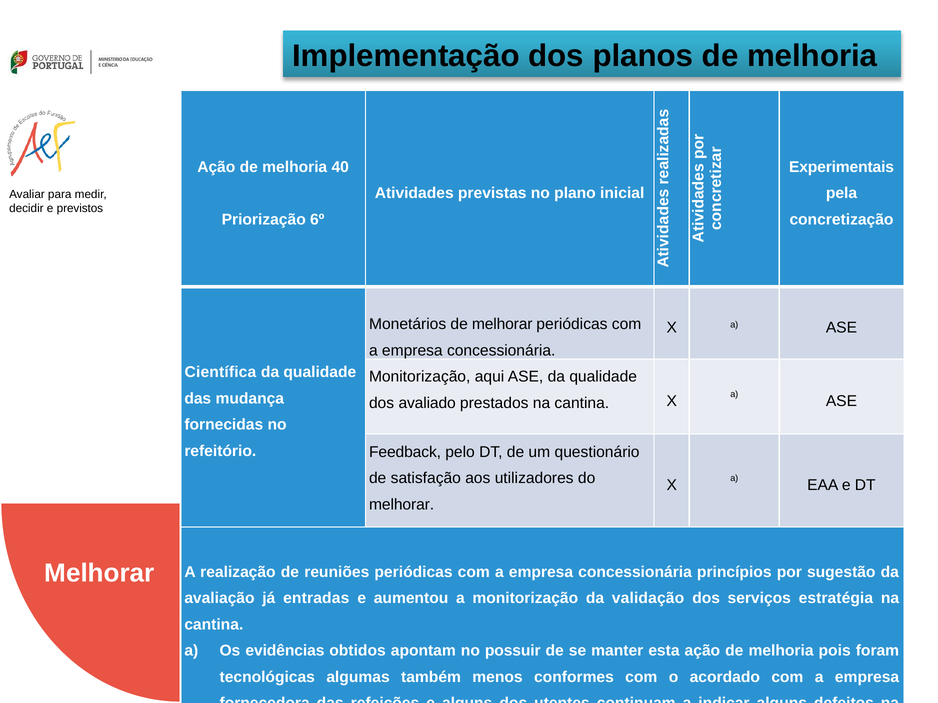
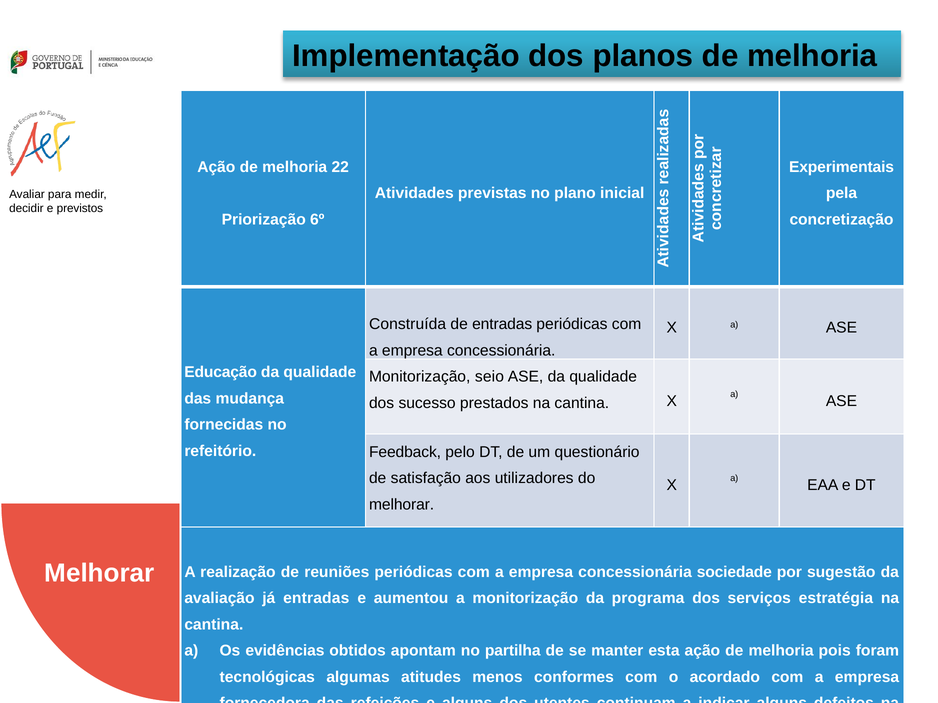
40: 40 -> 22
Monetários: Monetários -> Construída
de melhorar: melhorar -> entradas
Científica: Científica -> Educação
aqui: aqui -> seio
avaliado: avaliado -> sucesso
princípios: princípios -> sociedade
validação: validação -> programa
possuir: possuir -> partilha
também: também -> atitudes
